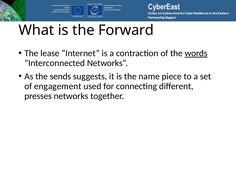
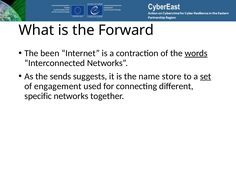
lease: lease -> been
piece: piece -> store
set underline: none -> present
presses: presses -> specific
